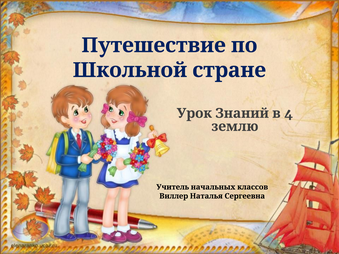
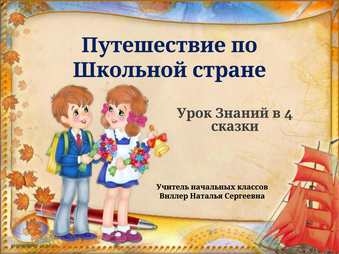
землю: землю -> сказки
